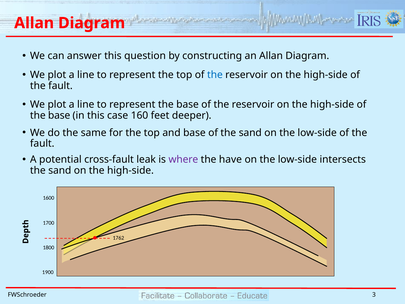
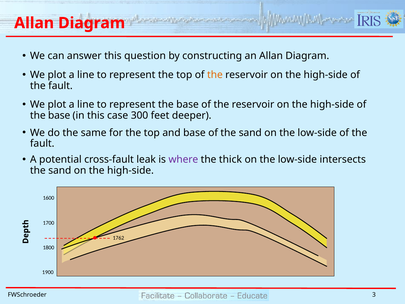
the at (215, 75) colour: blue -> orange
160: 160 -> 300
have: have -> thick
